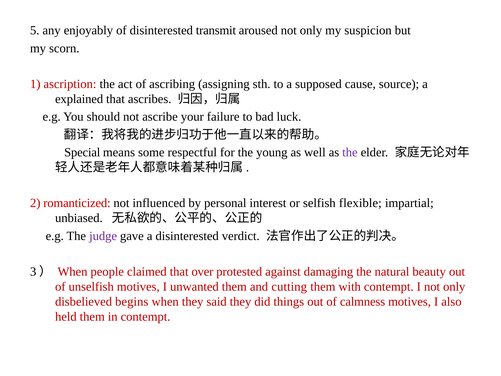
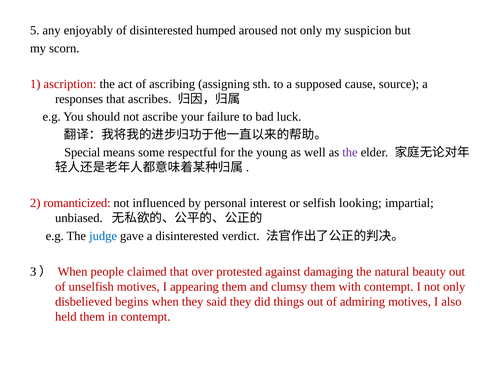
transmit: transmit -> humped
explained: explained -> responses
flexible: flexible -> looking
judge colour: purple -> blue
unwanted: unwanted -> appearing
cutting: cutting -> clumsy
calmness: calmness -> admiring
